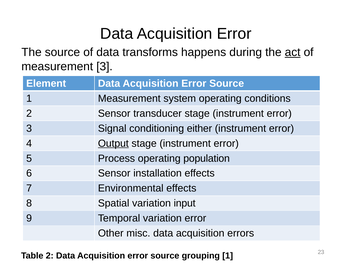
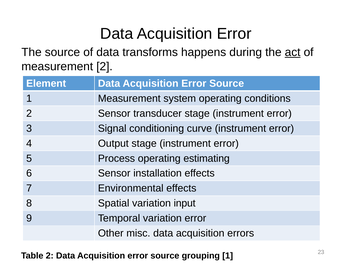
measurement 3: 3 -> 2
either: either -> curve
Output underline: present -> none
population: population -> estimating
